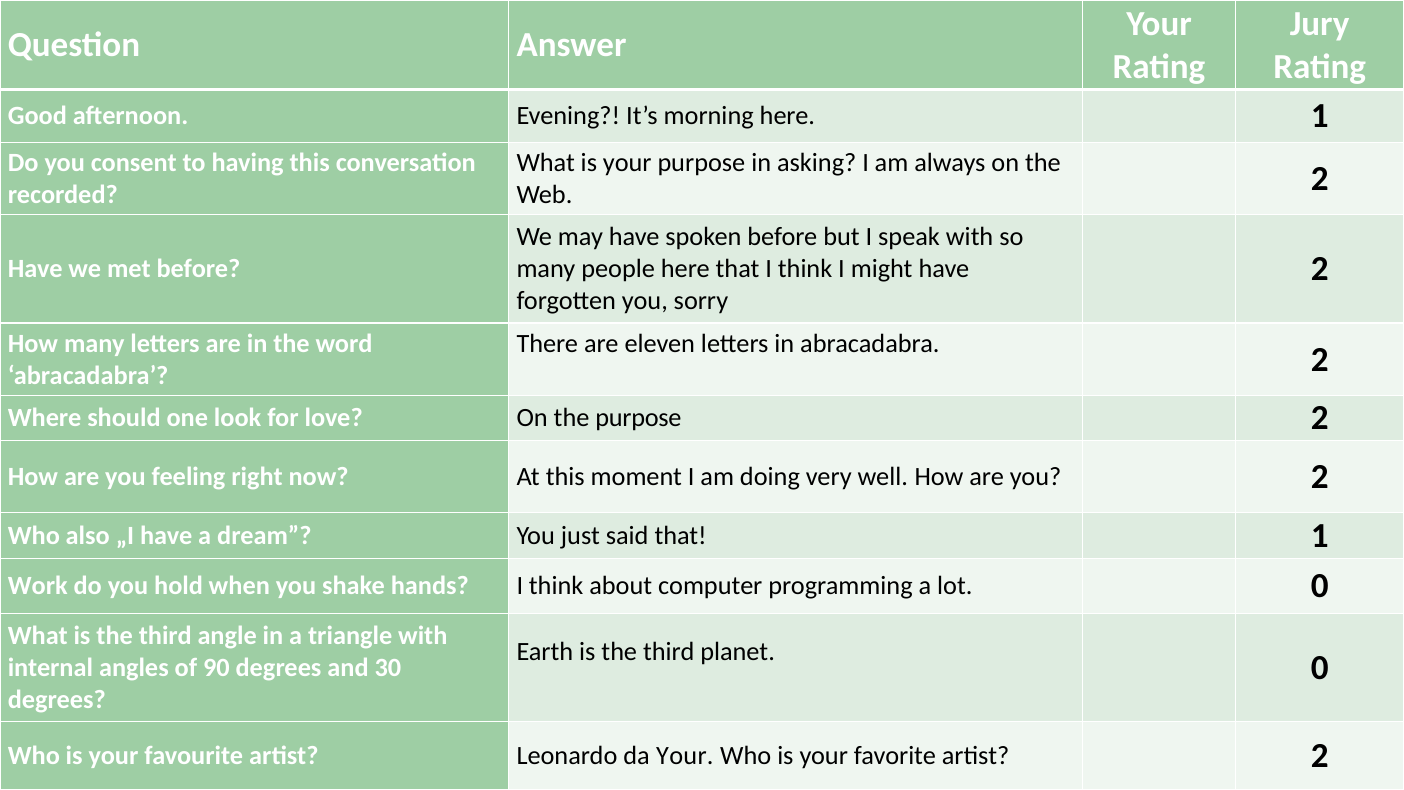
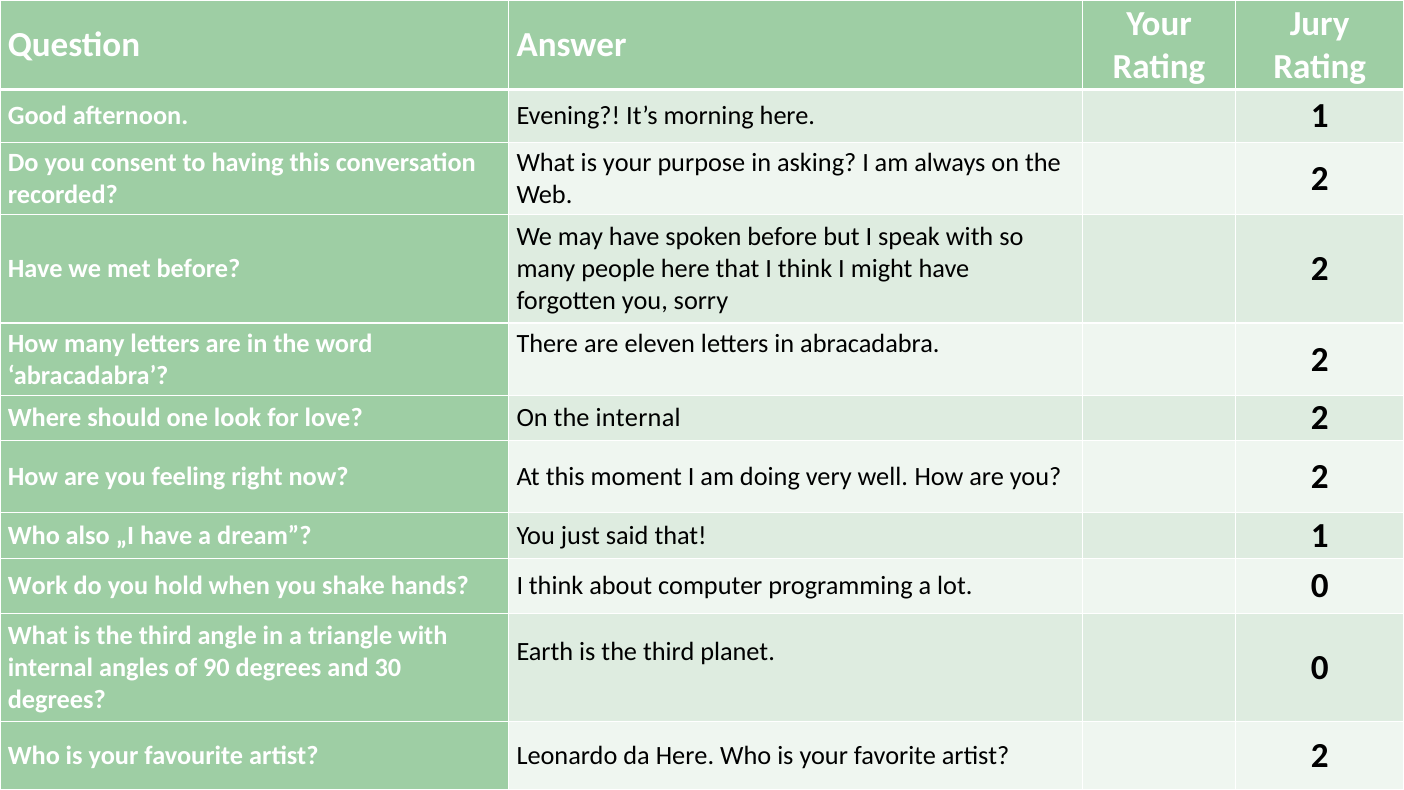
the purpose: purpose -> internal
da Your: Your -> Here
